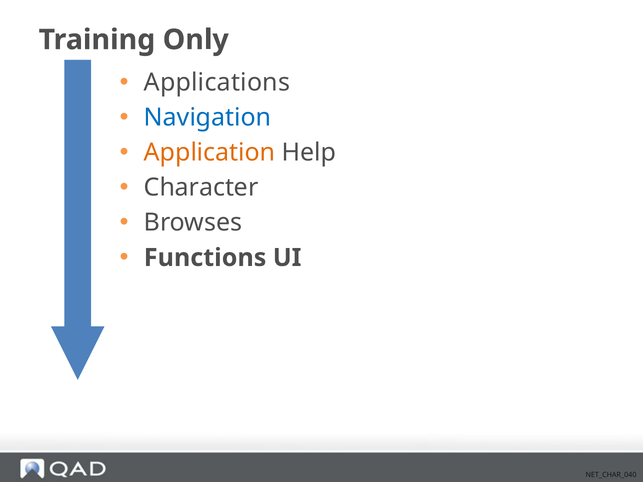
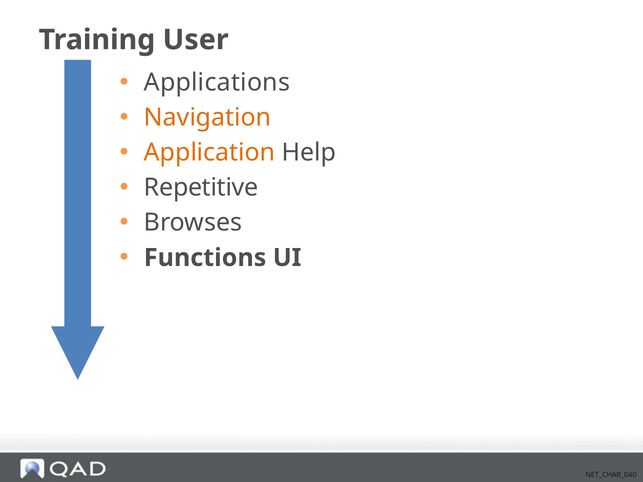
Only: Only -> User
Navigation colour: blue -> orange
Character: Character -> Repetitive
